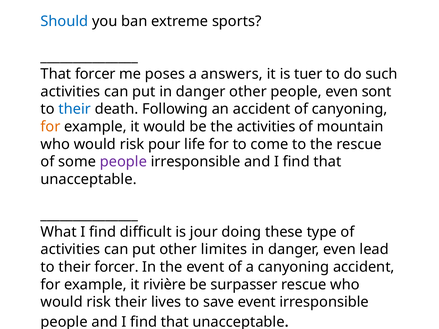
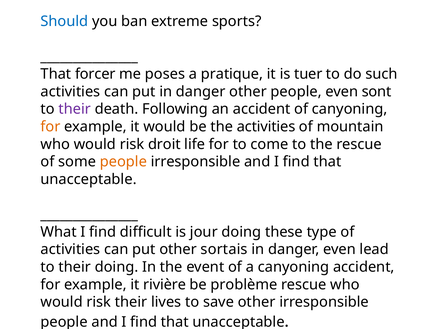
answers: answers -> pratique
their at (75, 109) colour: blue -> purple
pour: pour -> droit
people at (123, 162) colour: purple -> orange
limites: limites -> sortais
their forcer: forcer -> doing
surpasser: surpasser -> problème
save event: event -> other
